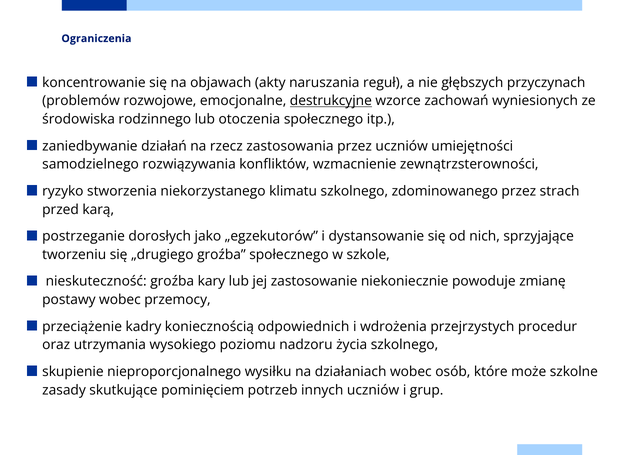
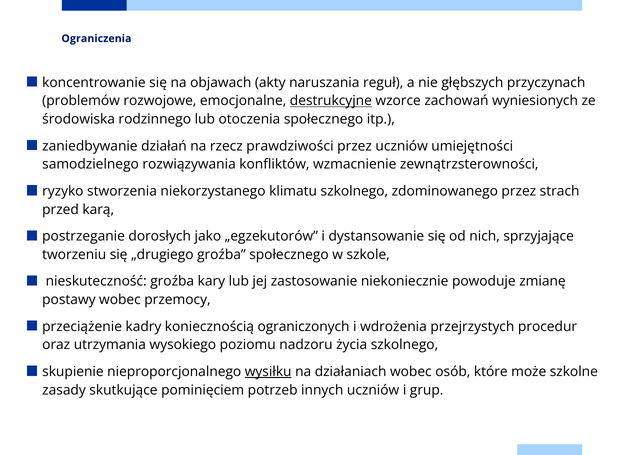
zastosowania: zastosowania -> prawdziwości
odpowiednich: odpowiednich -> ograniczonych
wysiłku underline: none -> present
